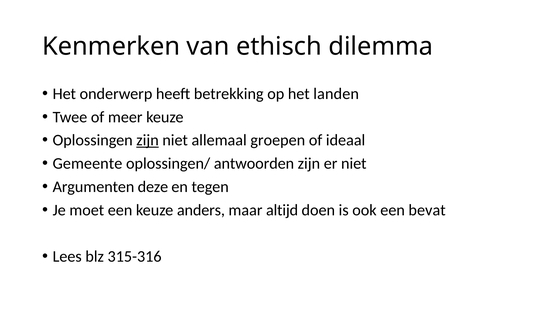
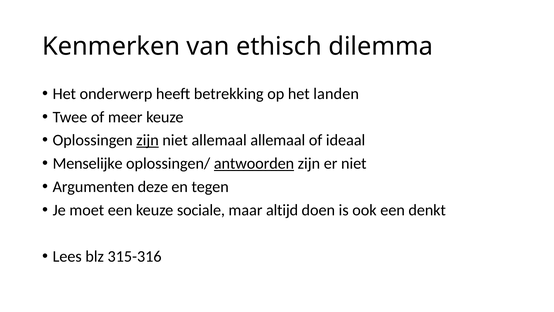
allemaal groepen: groepen -> allemaal
Gemeente: Gemeente -> Menselijke
antwoorden underline: none -> present
anders: anders -> sociale
bevat: bevat -> denkt
